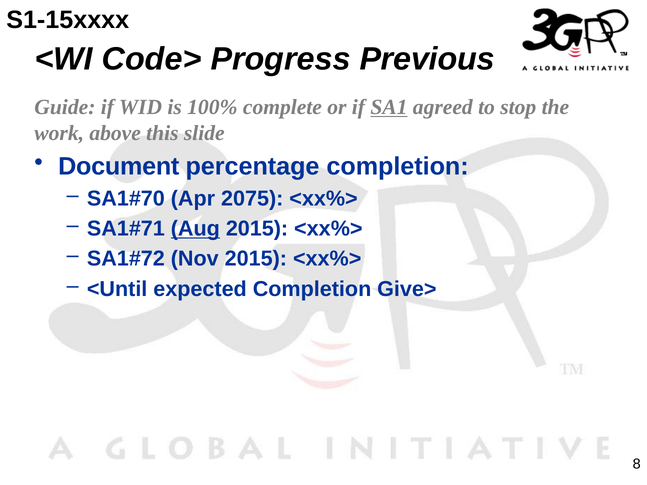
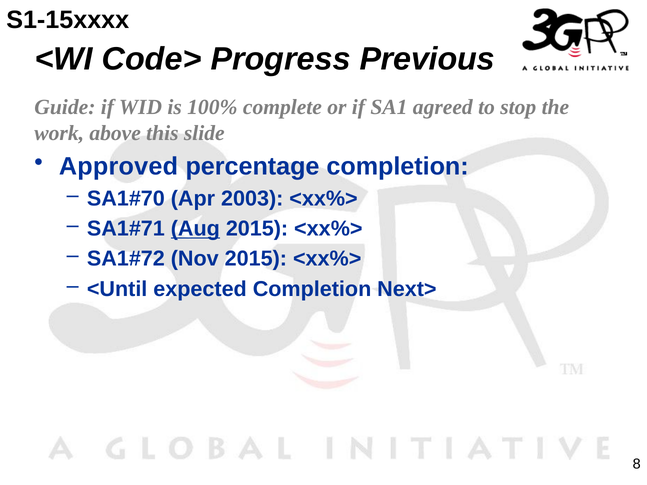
SA1 underline: present -> none
Document: Document -> Approved
2075: 2075 -> 2003
Give>: Give> -> Next>
